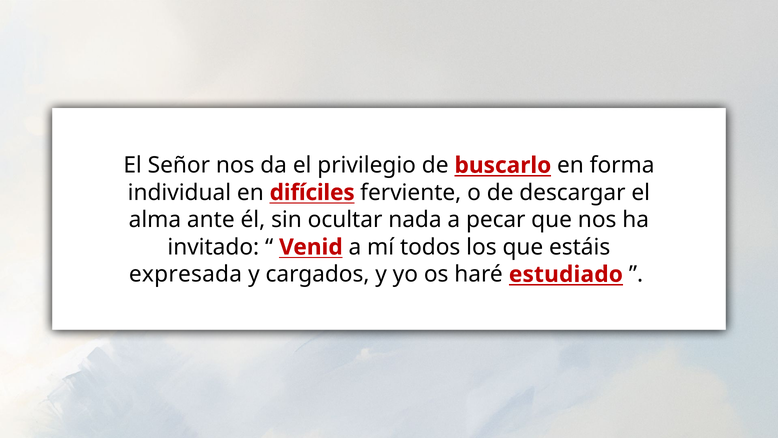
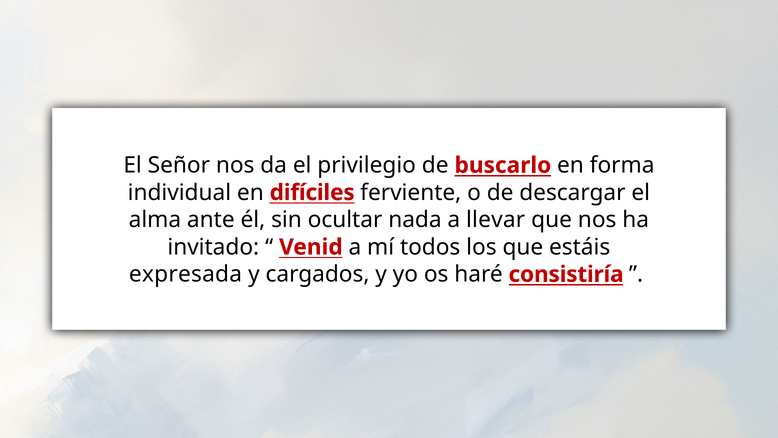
pecar: pecar -> llevar
estudiado: estudiado -> consistiría
